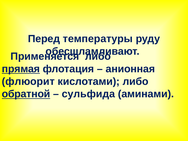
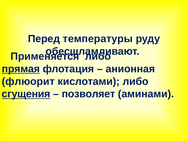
обратной: обратной -> сгущения
сульфида: сульфида -> позволяет
